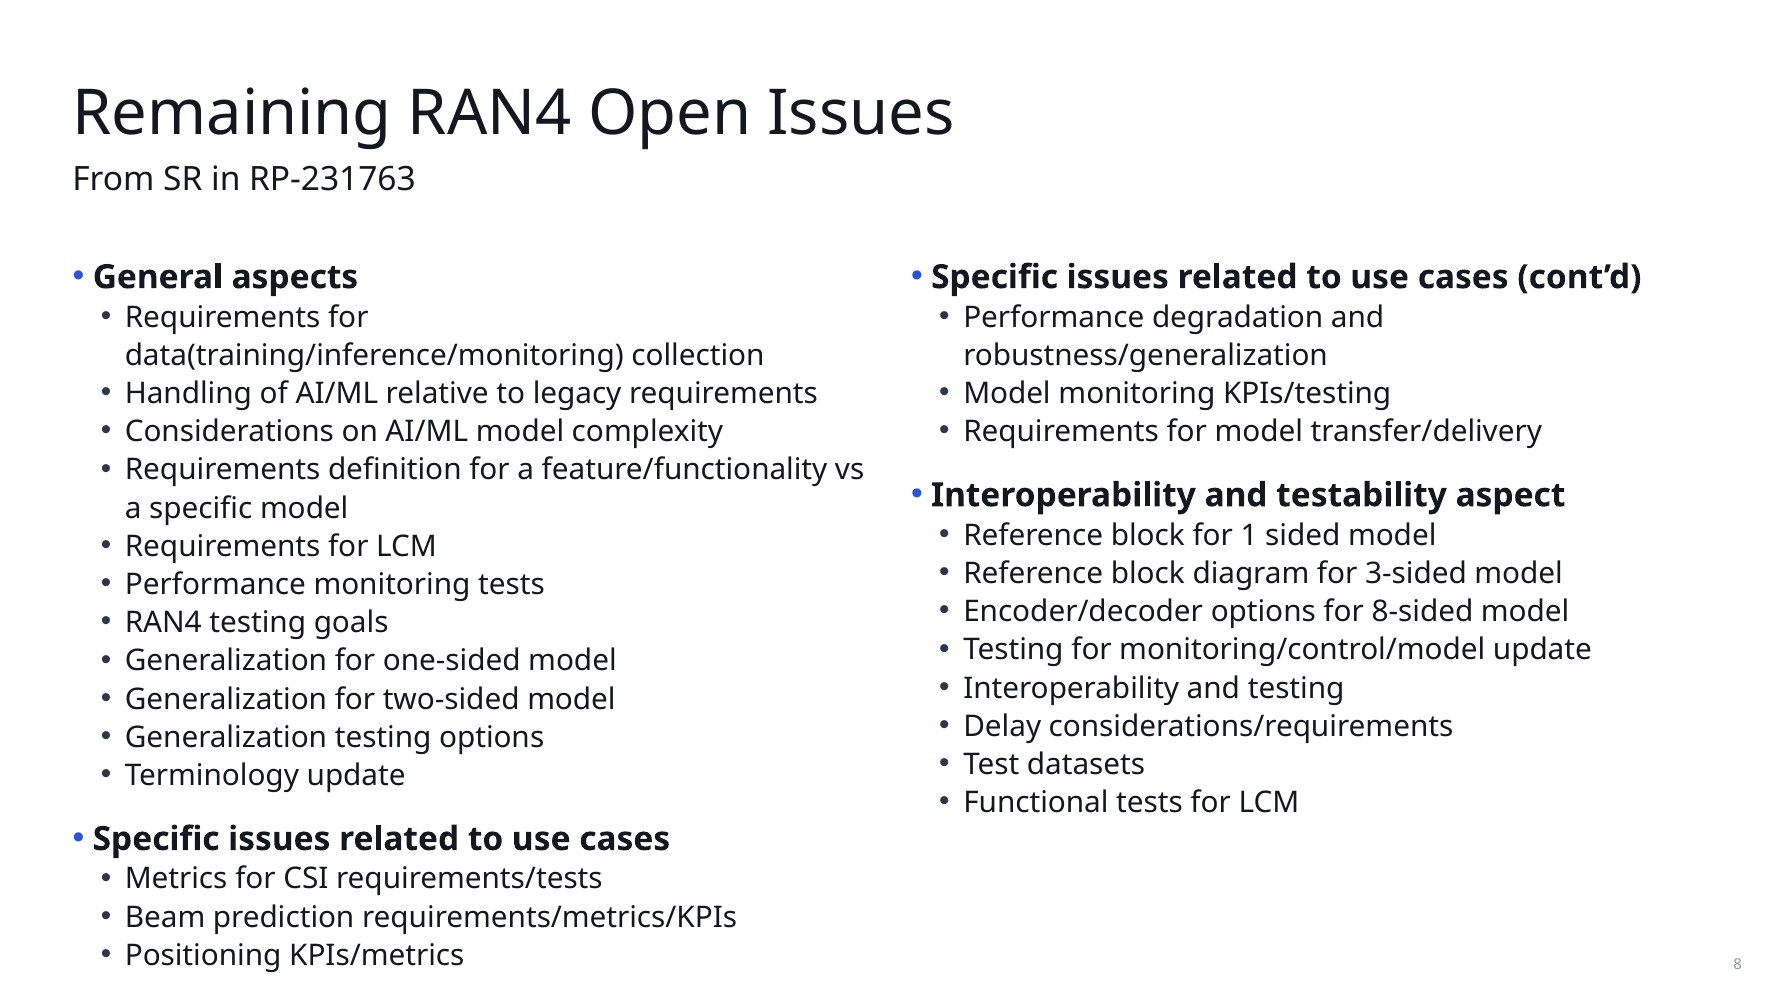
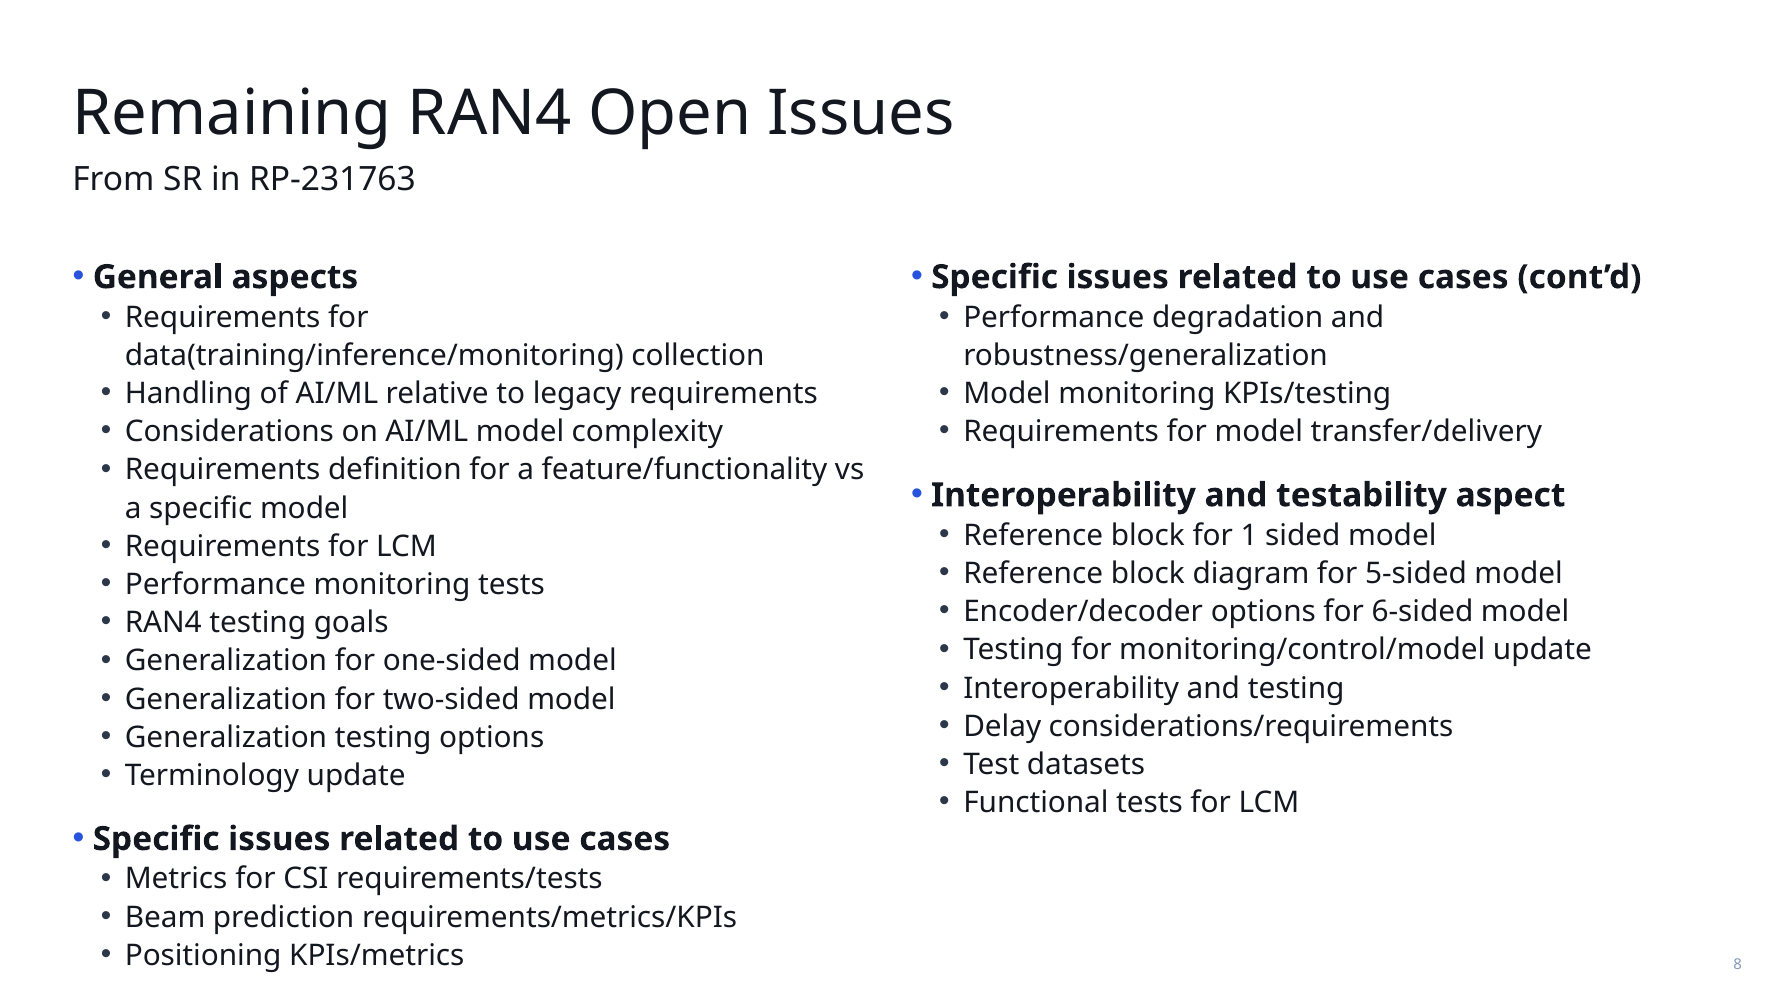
3-sided: 3-sided -> 5-sided
8-sided: 8-sided -> 6-sided
